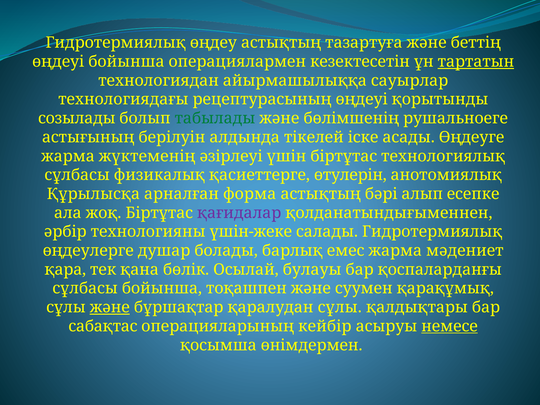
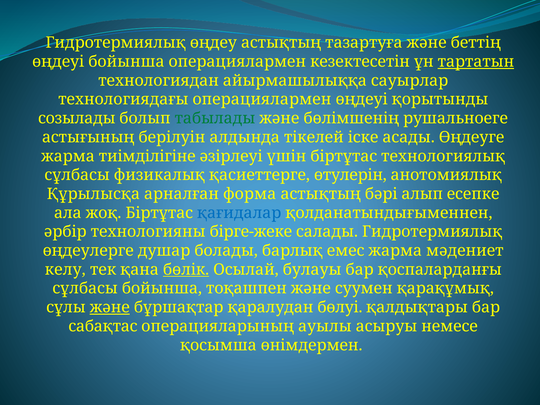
технологиядағы рецептурасының: рецептурасының -> операциялармен
жүктеменiң: жүктеменiң -> тиiмдiлiгiне
қағидалар colour: purple -> blue
үшiн-жеке: үшiн-жеке -> бiрге-жеке
қара: қара -> келу
бөлiк underline: none -> present
қаралудан сұлы: сұлы -> бөлуi
кейбiр: кейбiр -> ауылы
немесе underline: present -> none
